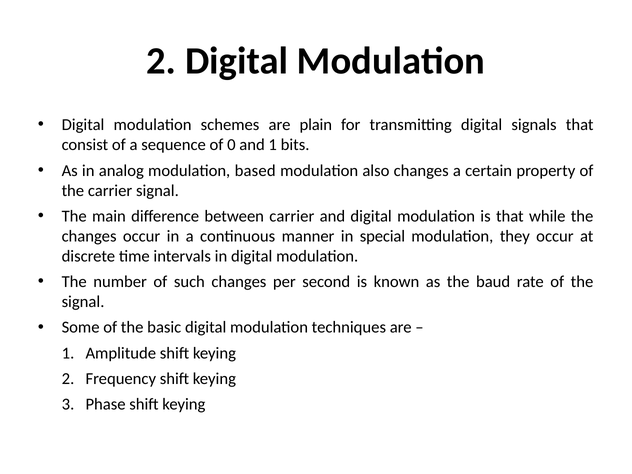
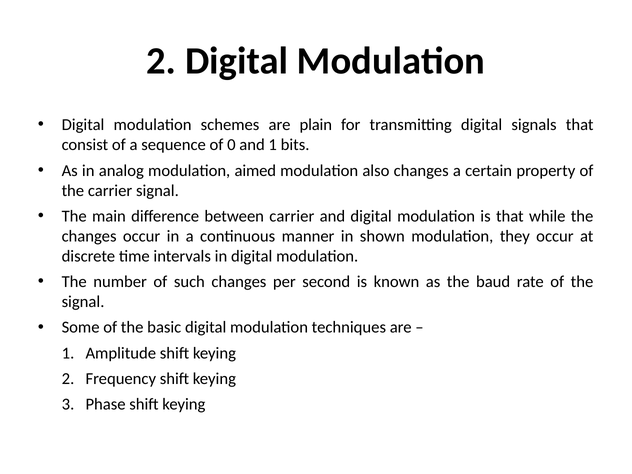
based: based -> aimed
special: special -> shown
